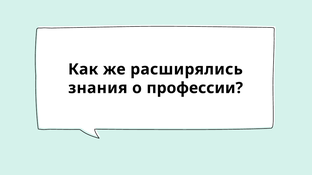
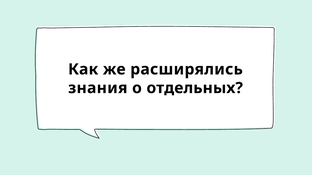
профессии: профессии -> отдельных
